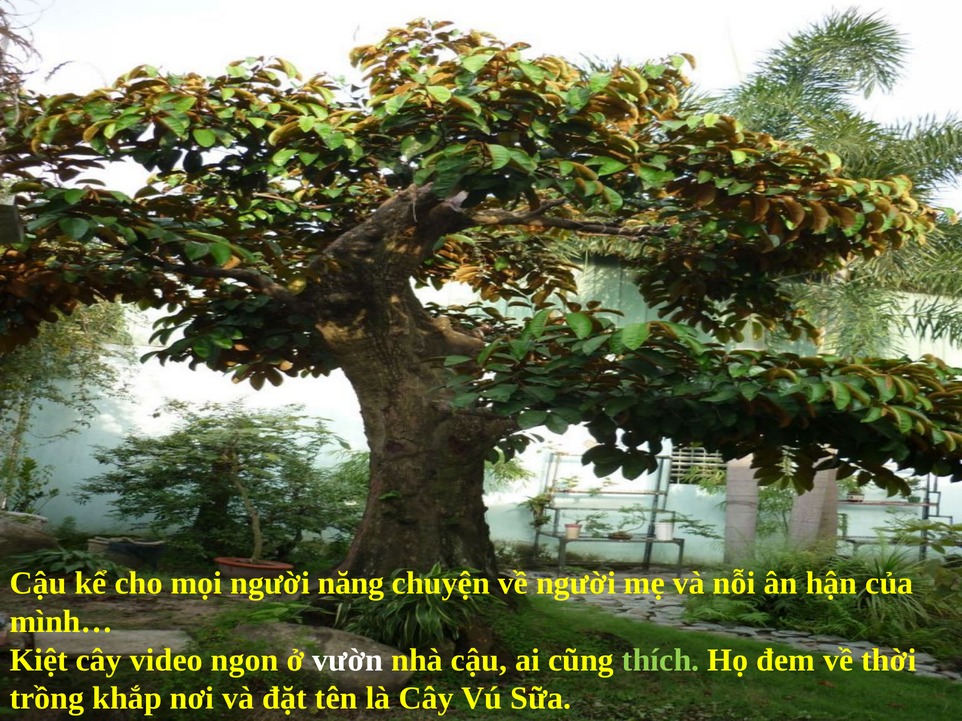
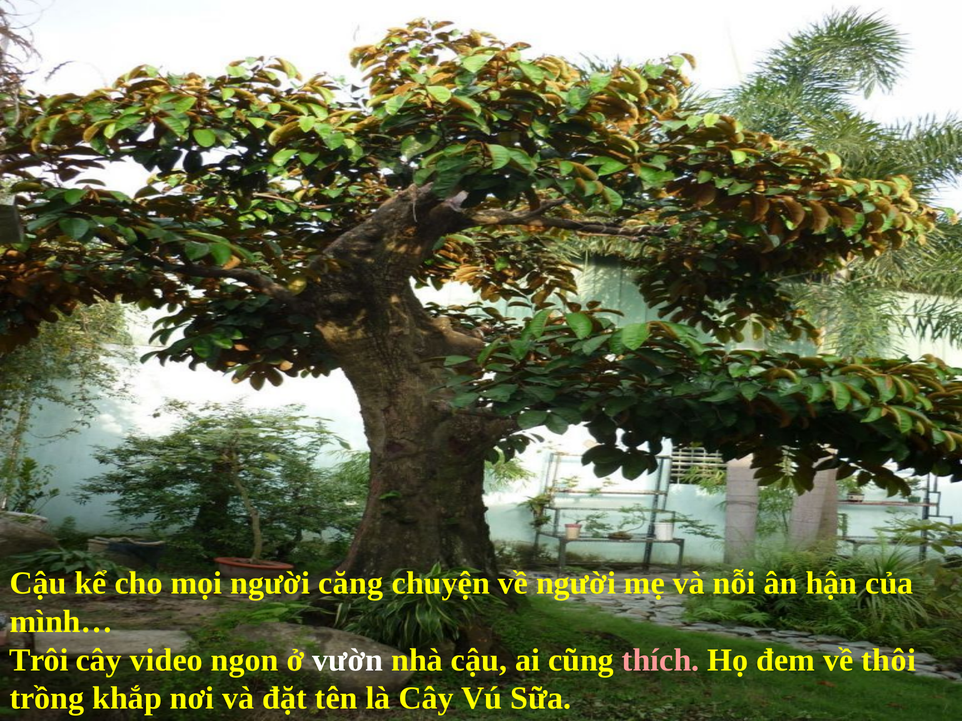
năng: năng -> căng
Kiệt: Kiệt -> Trôi
thích colour: light green -> pink
thời: thời -> thôi
